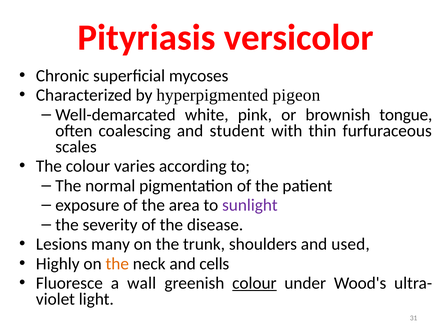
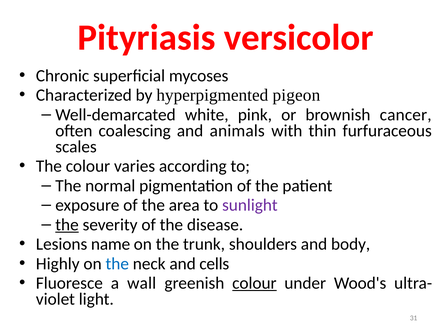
tongue: tongue -> cancer
student: student -> animals
the at (67, 225) underline: none -> present
many: many -> name
used: used -> body
the at (117, 264) colour: orange -> blue
